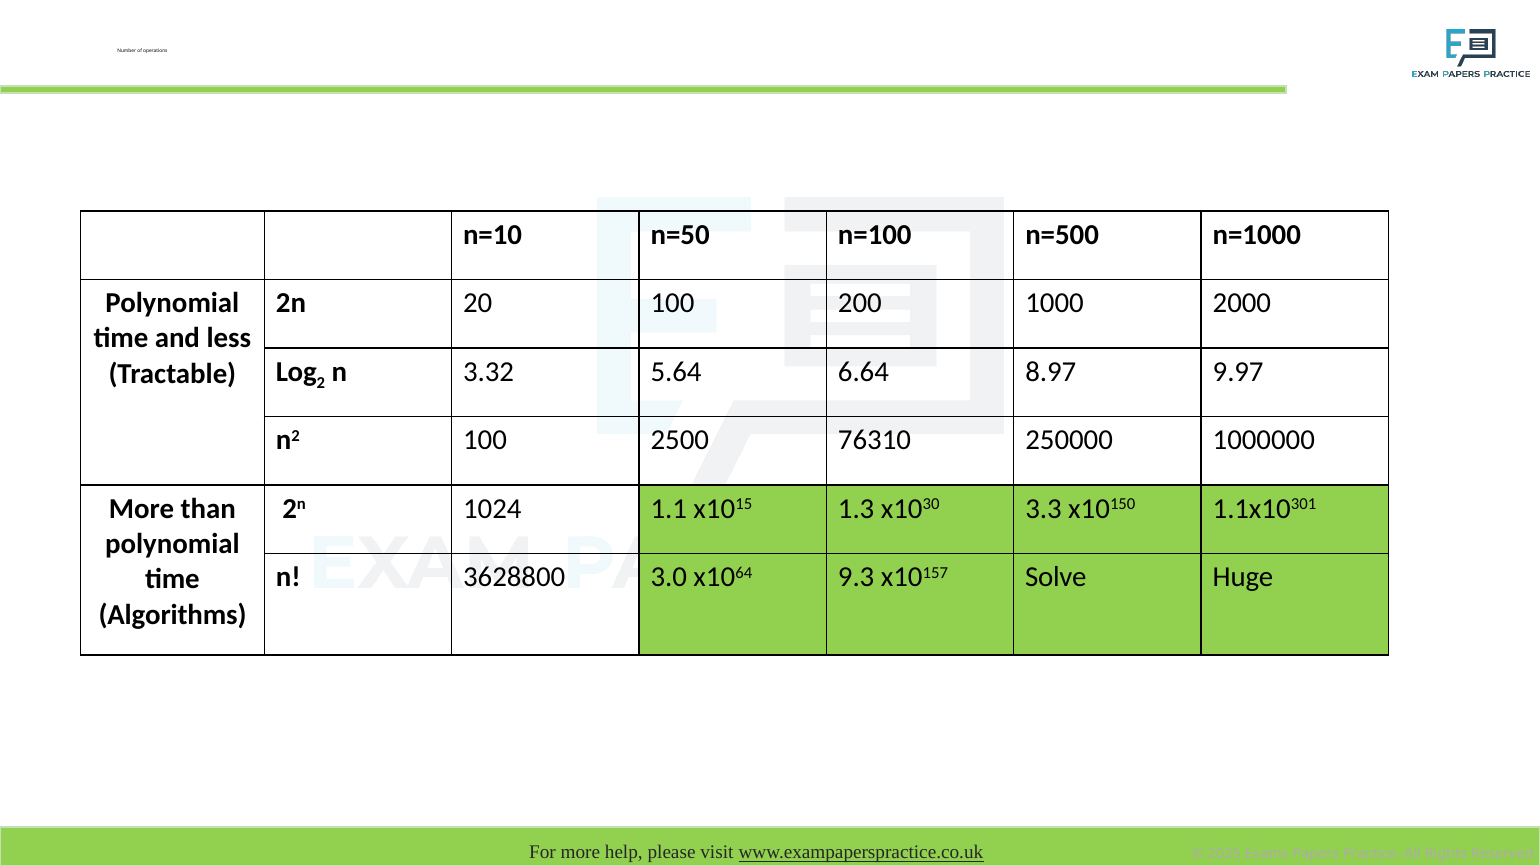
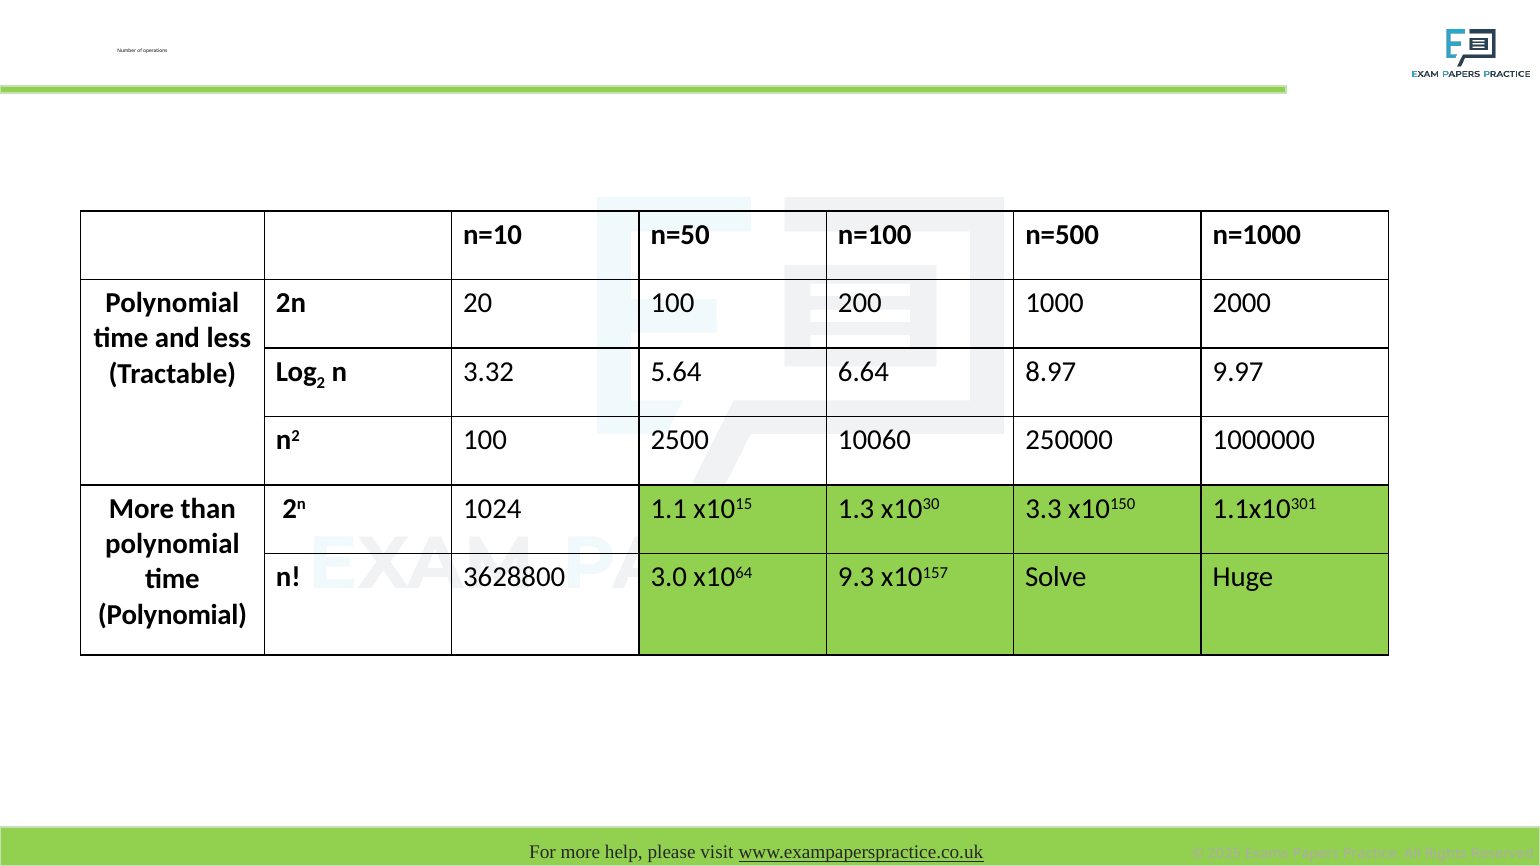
76310: 76310 -> 10060
Algorithms at (173, 615): Algorithms -> Polynomial
